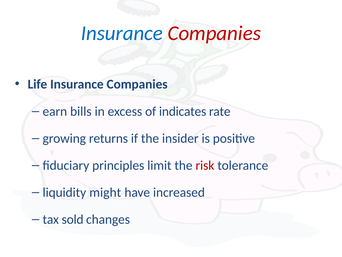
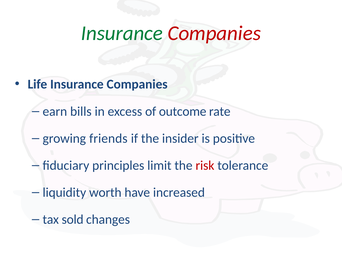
Insurance at (122, 33) colour: blue -> green
indicates: indicates -> outcome
returns: returns -> friends
might: might -> worth
